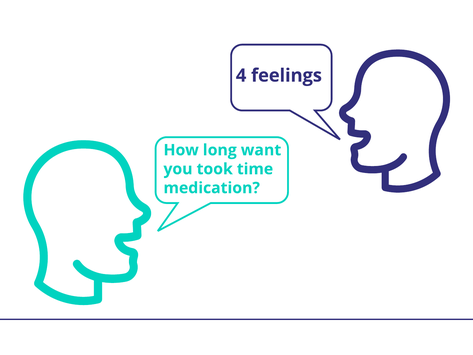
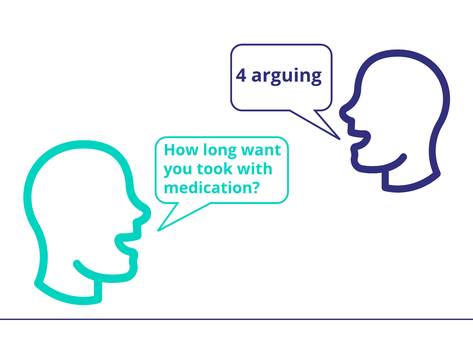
feelings: feelings -> arguing
time: time -> with
